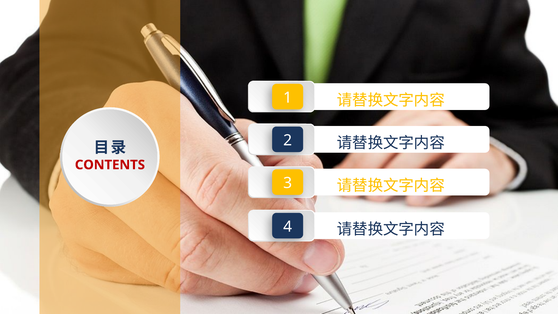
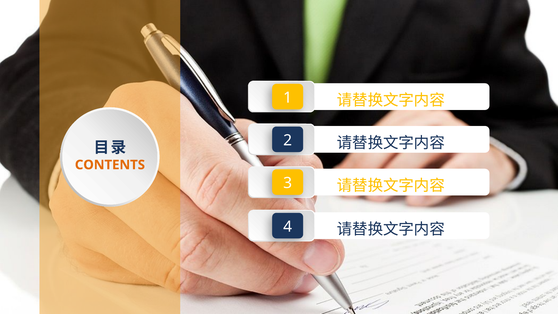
CONTENTS colour: red -> orange
